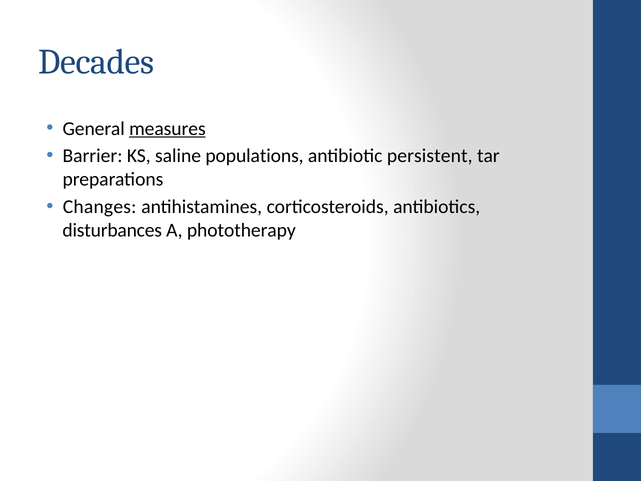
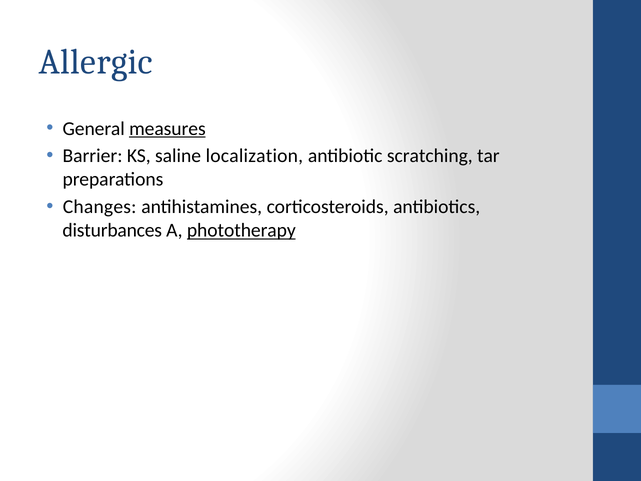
Decades: Decades -> Allergic
populations: populations -> localization
persistent: persistent -> scratching
phototherapy underline: none -> present
